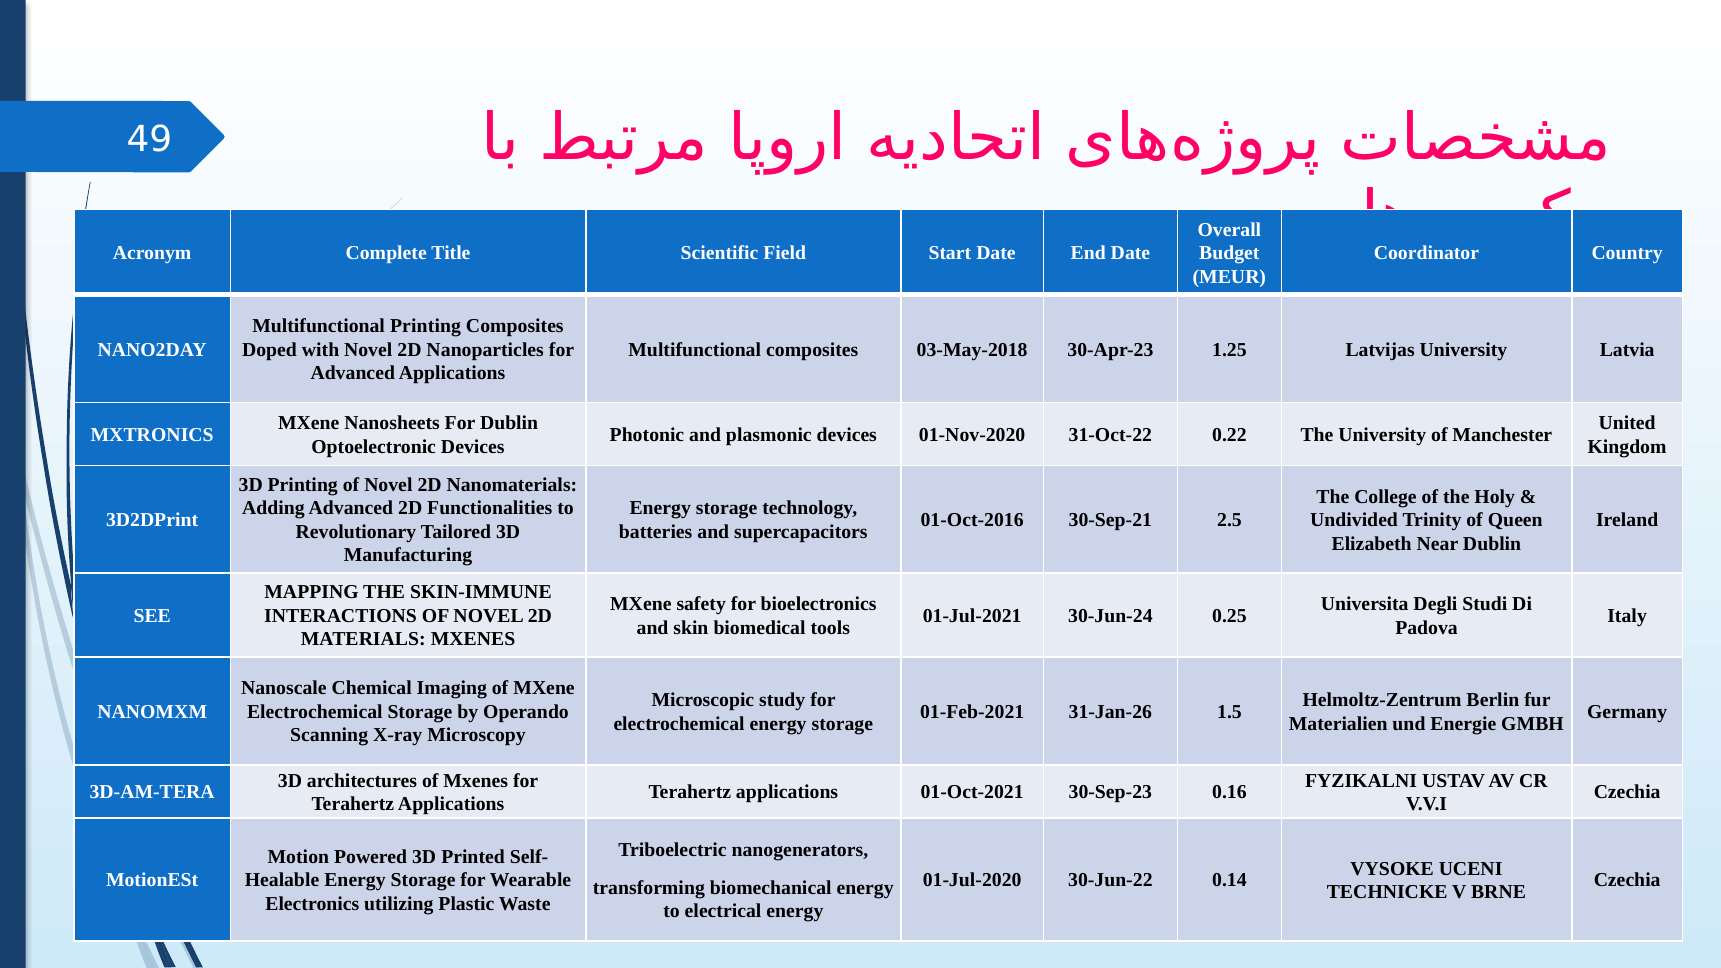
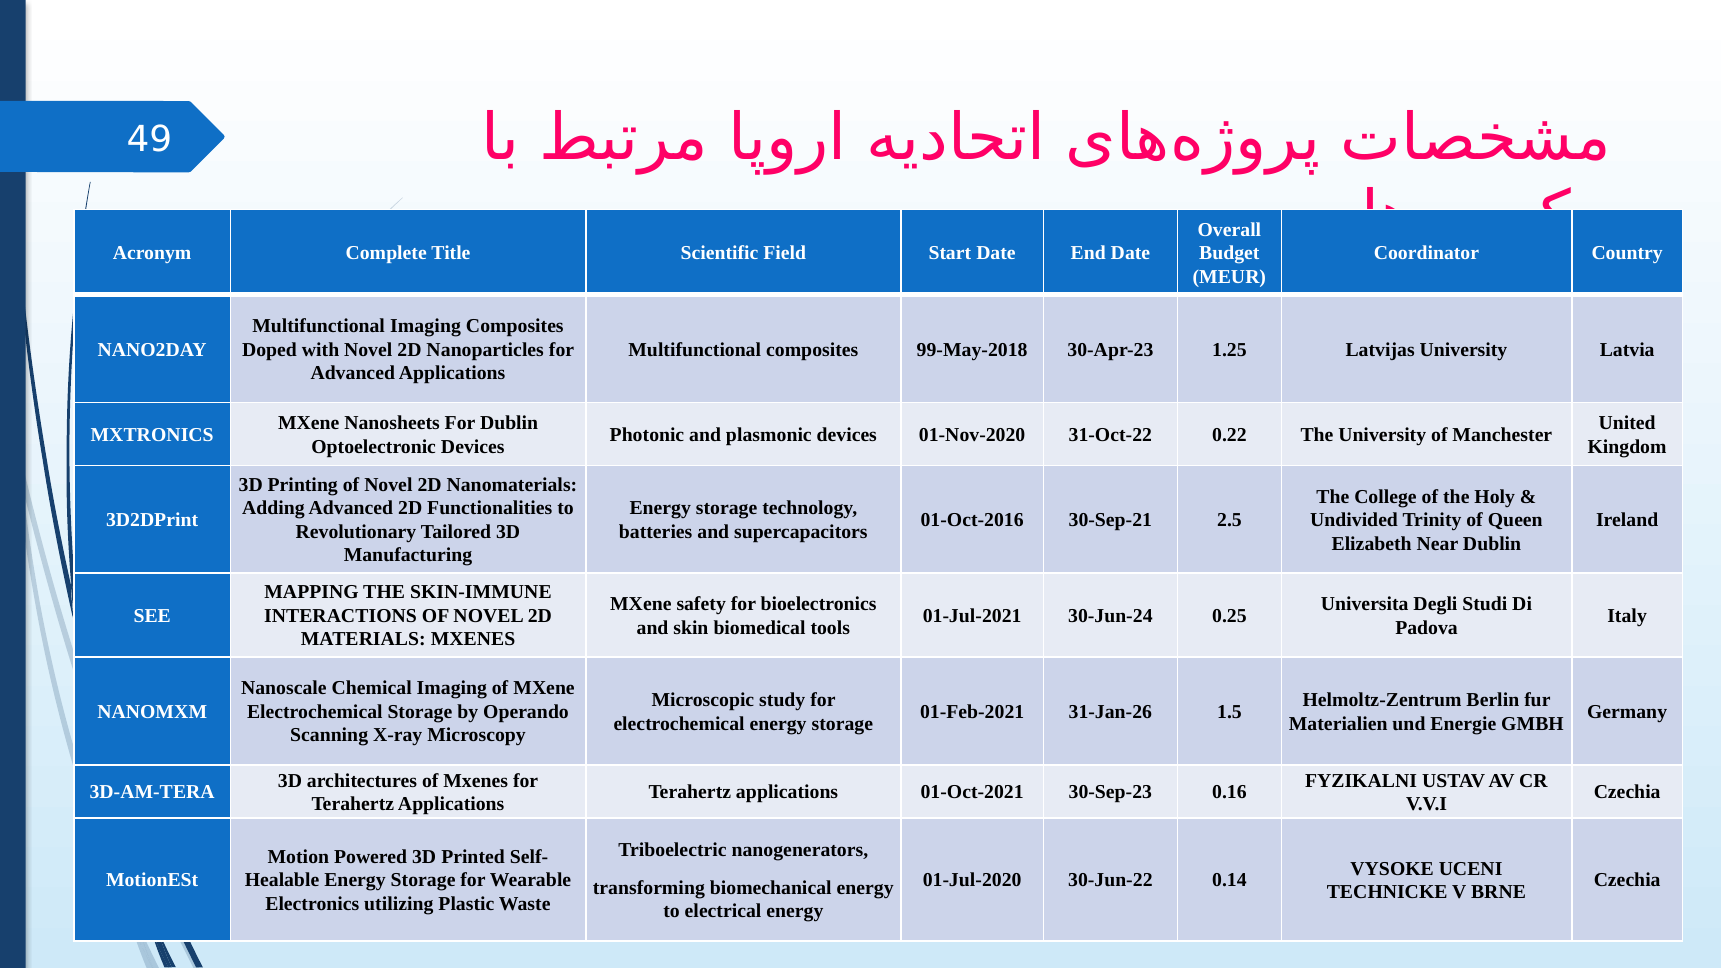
Multifunctional Printing: Printing -> Imaging
03-May-2018: 03-May-2018 -> 99-May-2018
